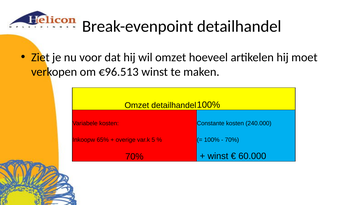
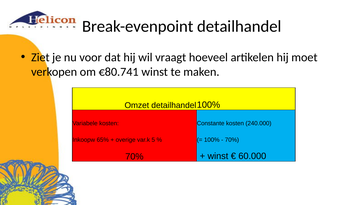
wil omzet: omzet -> vraagt
€96.513: €96.513 -> €80.741
